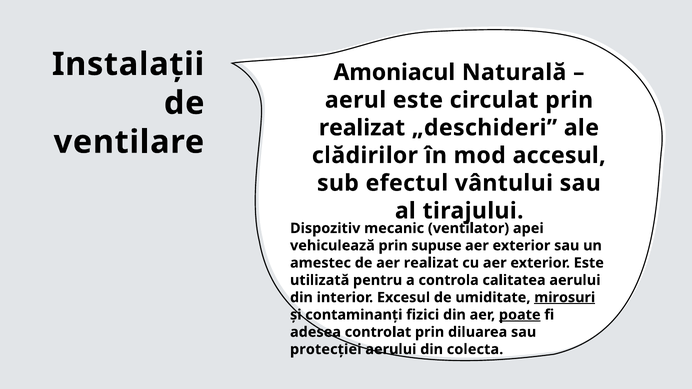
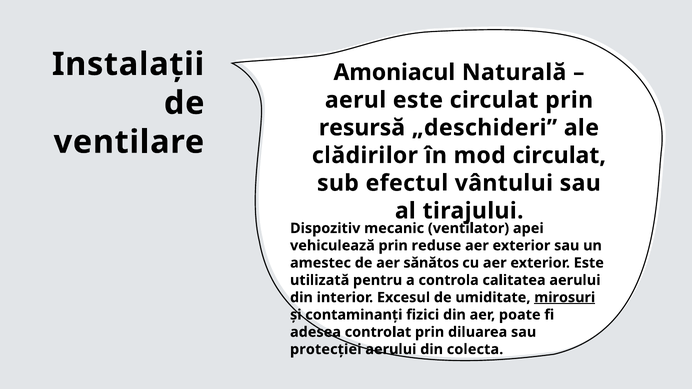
realizat at (362, 128): realizat -> resursă
mod accesul: accesul -> circulat
supuse: supuse -> reduse
aer realizat: realizat -> sănătos
poate underline: present -> none
